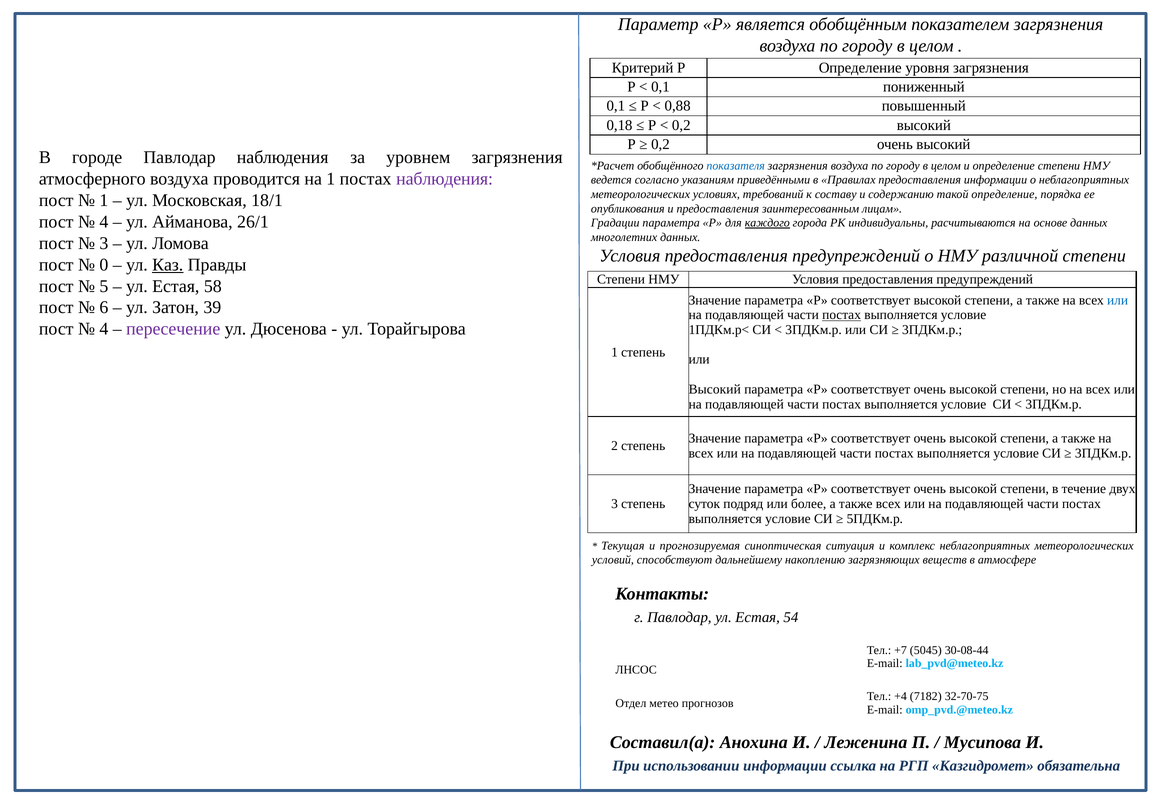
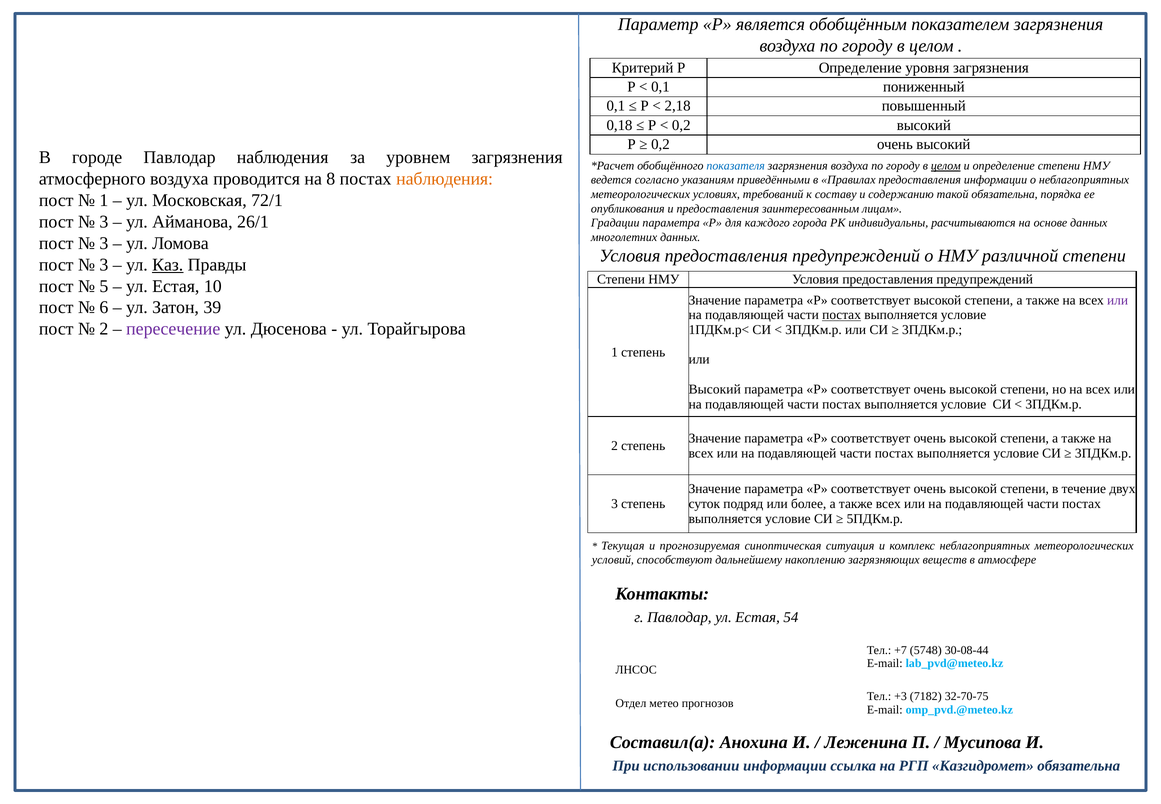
0,88: 0,88 -> 2,18
целом at (946, 166) underline: none -> present
на 1: 1 -> 8
наблюдения at (445, 179) colour: purple -> orange
такой определение: определение -> обязательна
18/1: 18/1 -> 72/1
4 at (104, 222): 4 -> 3
каждого underline: present -> none
0 at (104, 265): 0 -> 3
58: 58 -> 10
или at (1118, 300) colour: blue -> purple
4 at (104, 329): 4 -> 2
5045: 5045 -> 5748
+4: +4 -> +3
